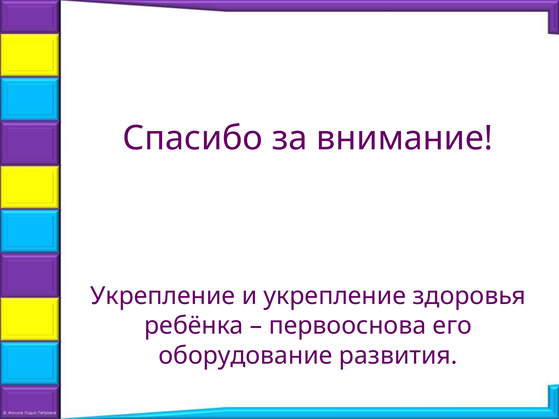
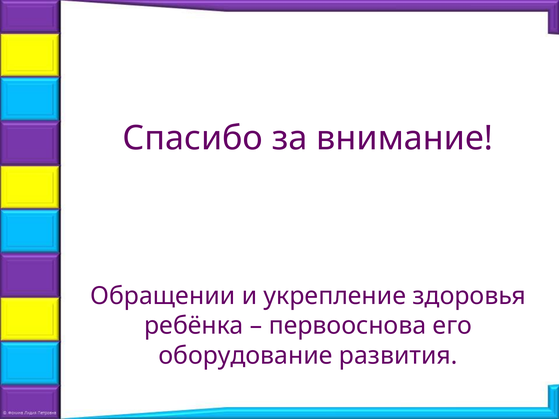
Укрепление at (163, 296): Укрепление -> Обращении
